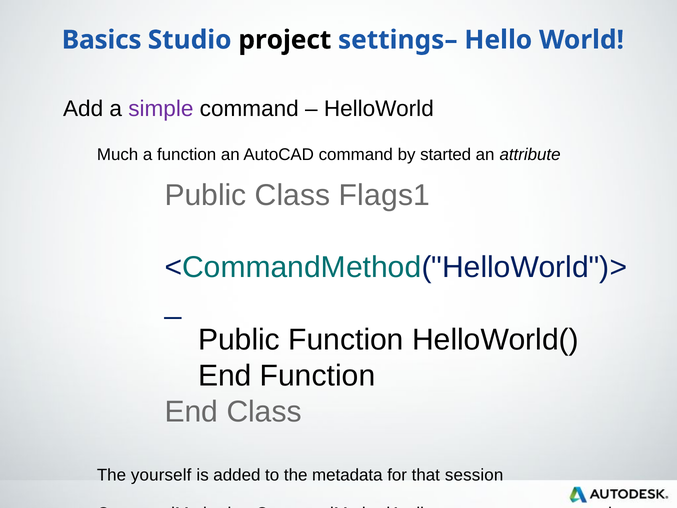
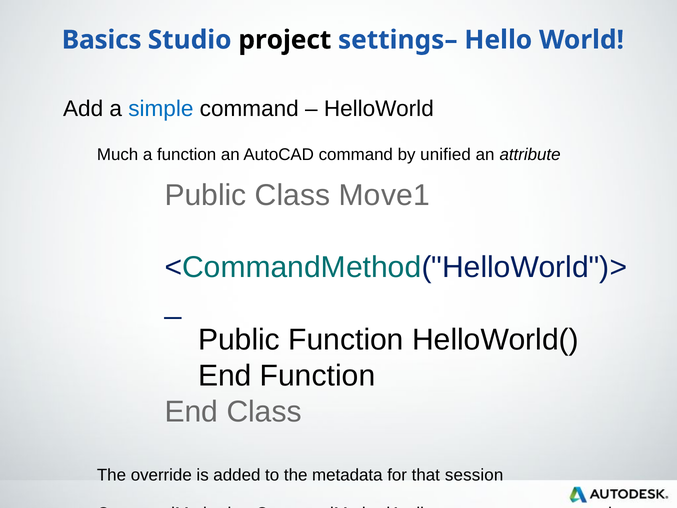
simple colour: purple -> blue
started: started -> unified
Flags1: Flags1 -> Move1
yourself: yourself -> override
